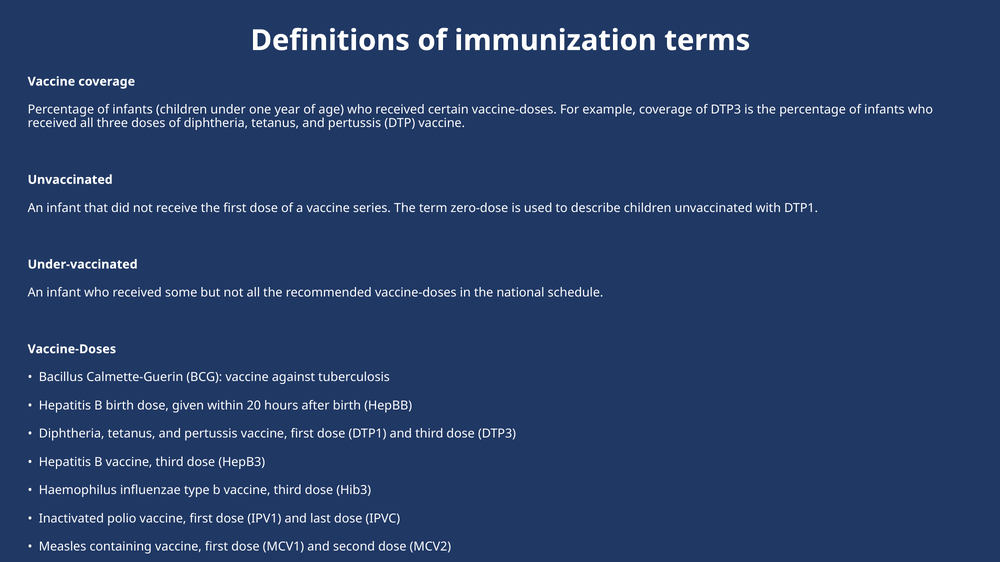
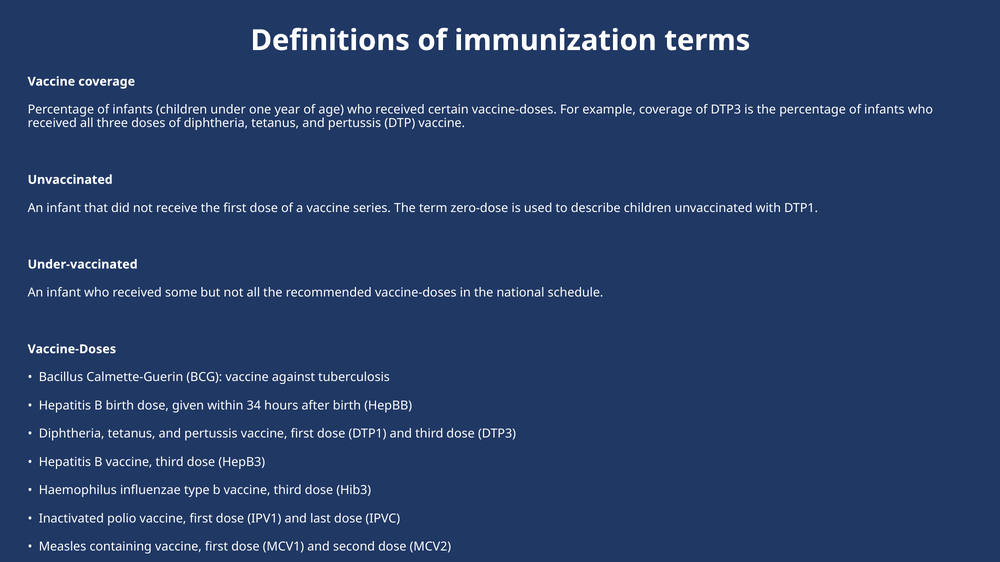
20: 20 -> 34
